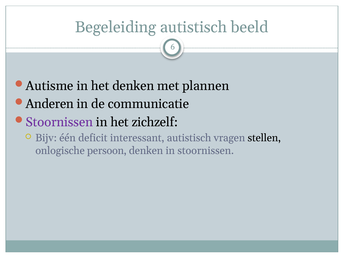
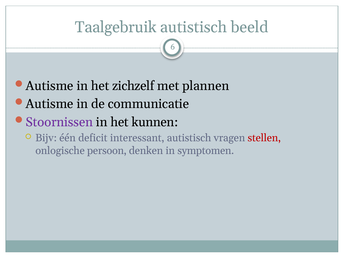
Begeleiding: Begeleiding -> Taalgebruik
het denken: denken -> zichzelf
Anderen at (50, 104): Anderen -> Autisme
zichzelf: zichzelf -> kunnen
stellen colour: black -> red
in stoornissen: stoornissen -> symptomen
